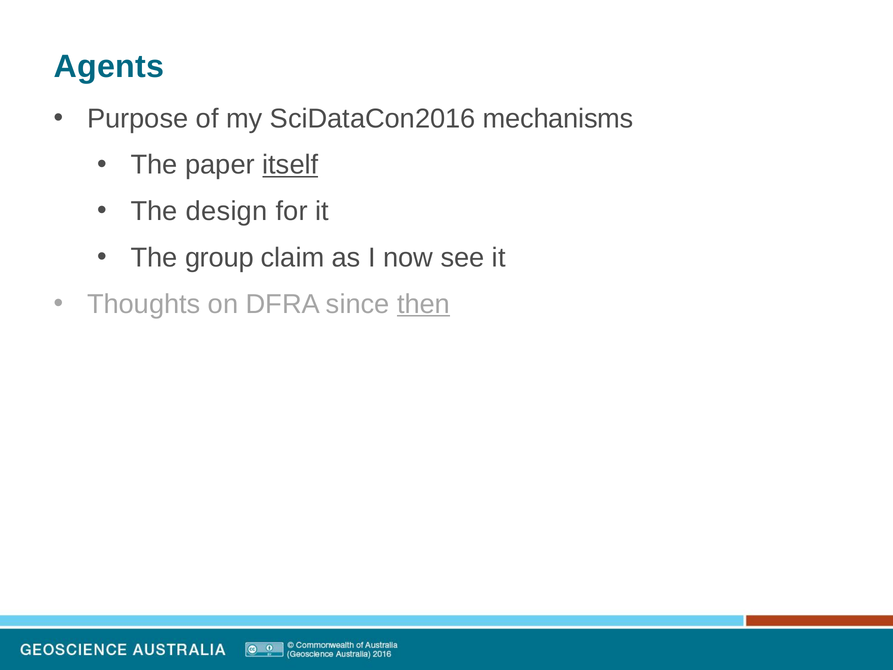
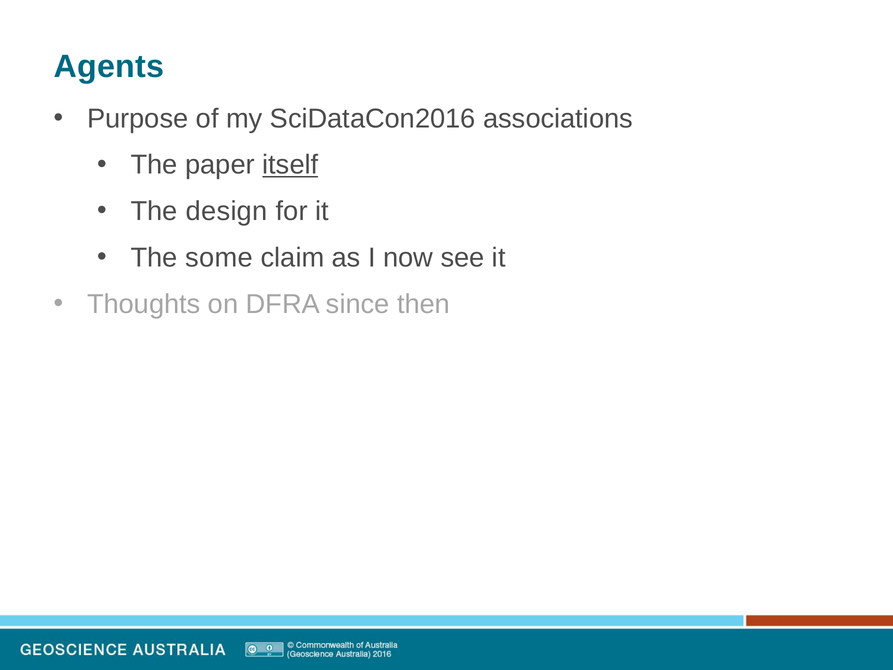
mechanisms: mechanisms -> associations
group: group -> some
then underline: present -> none
